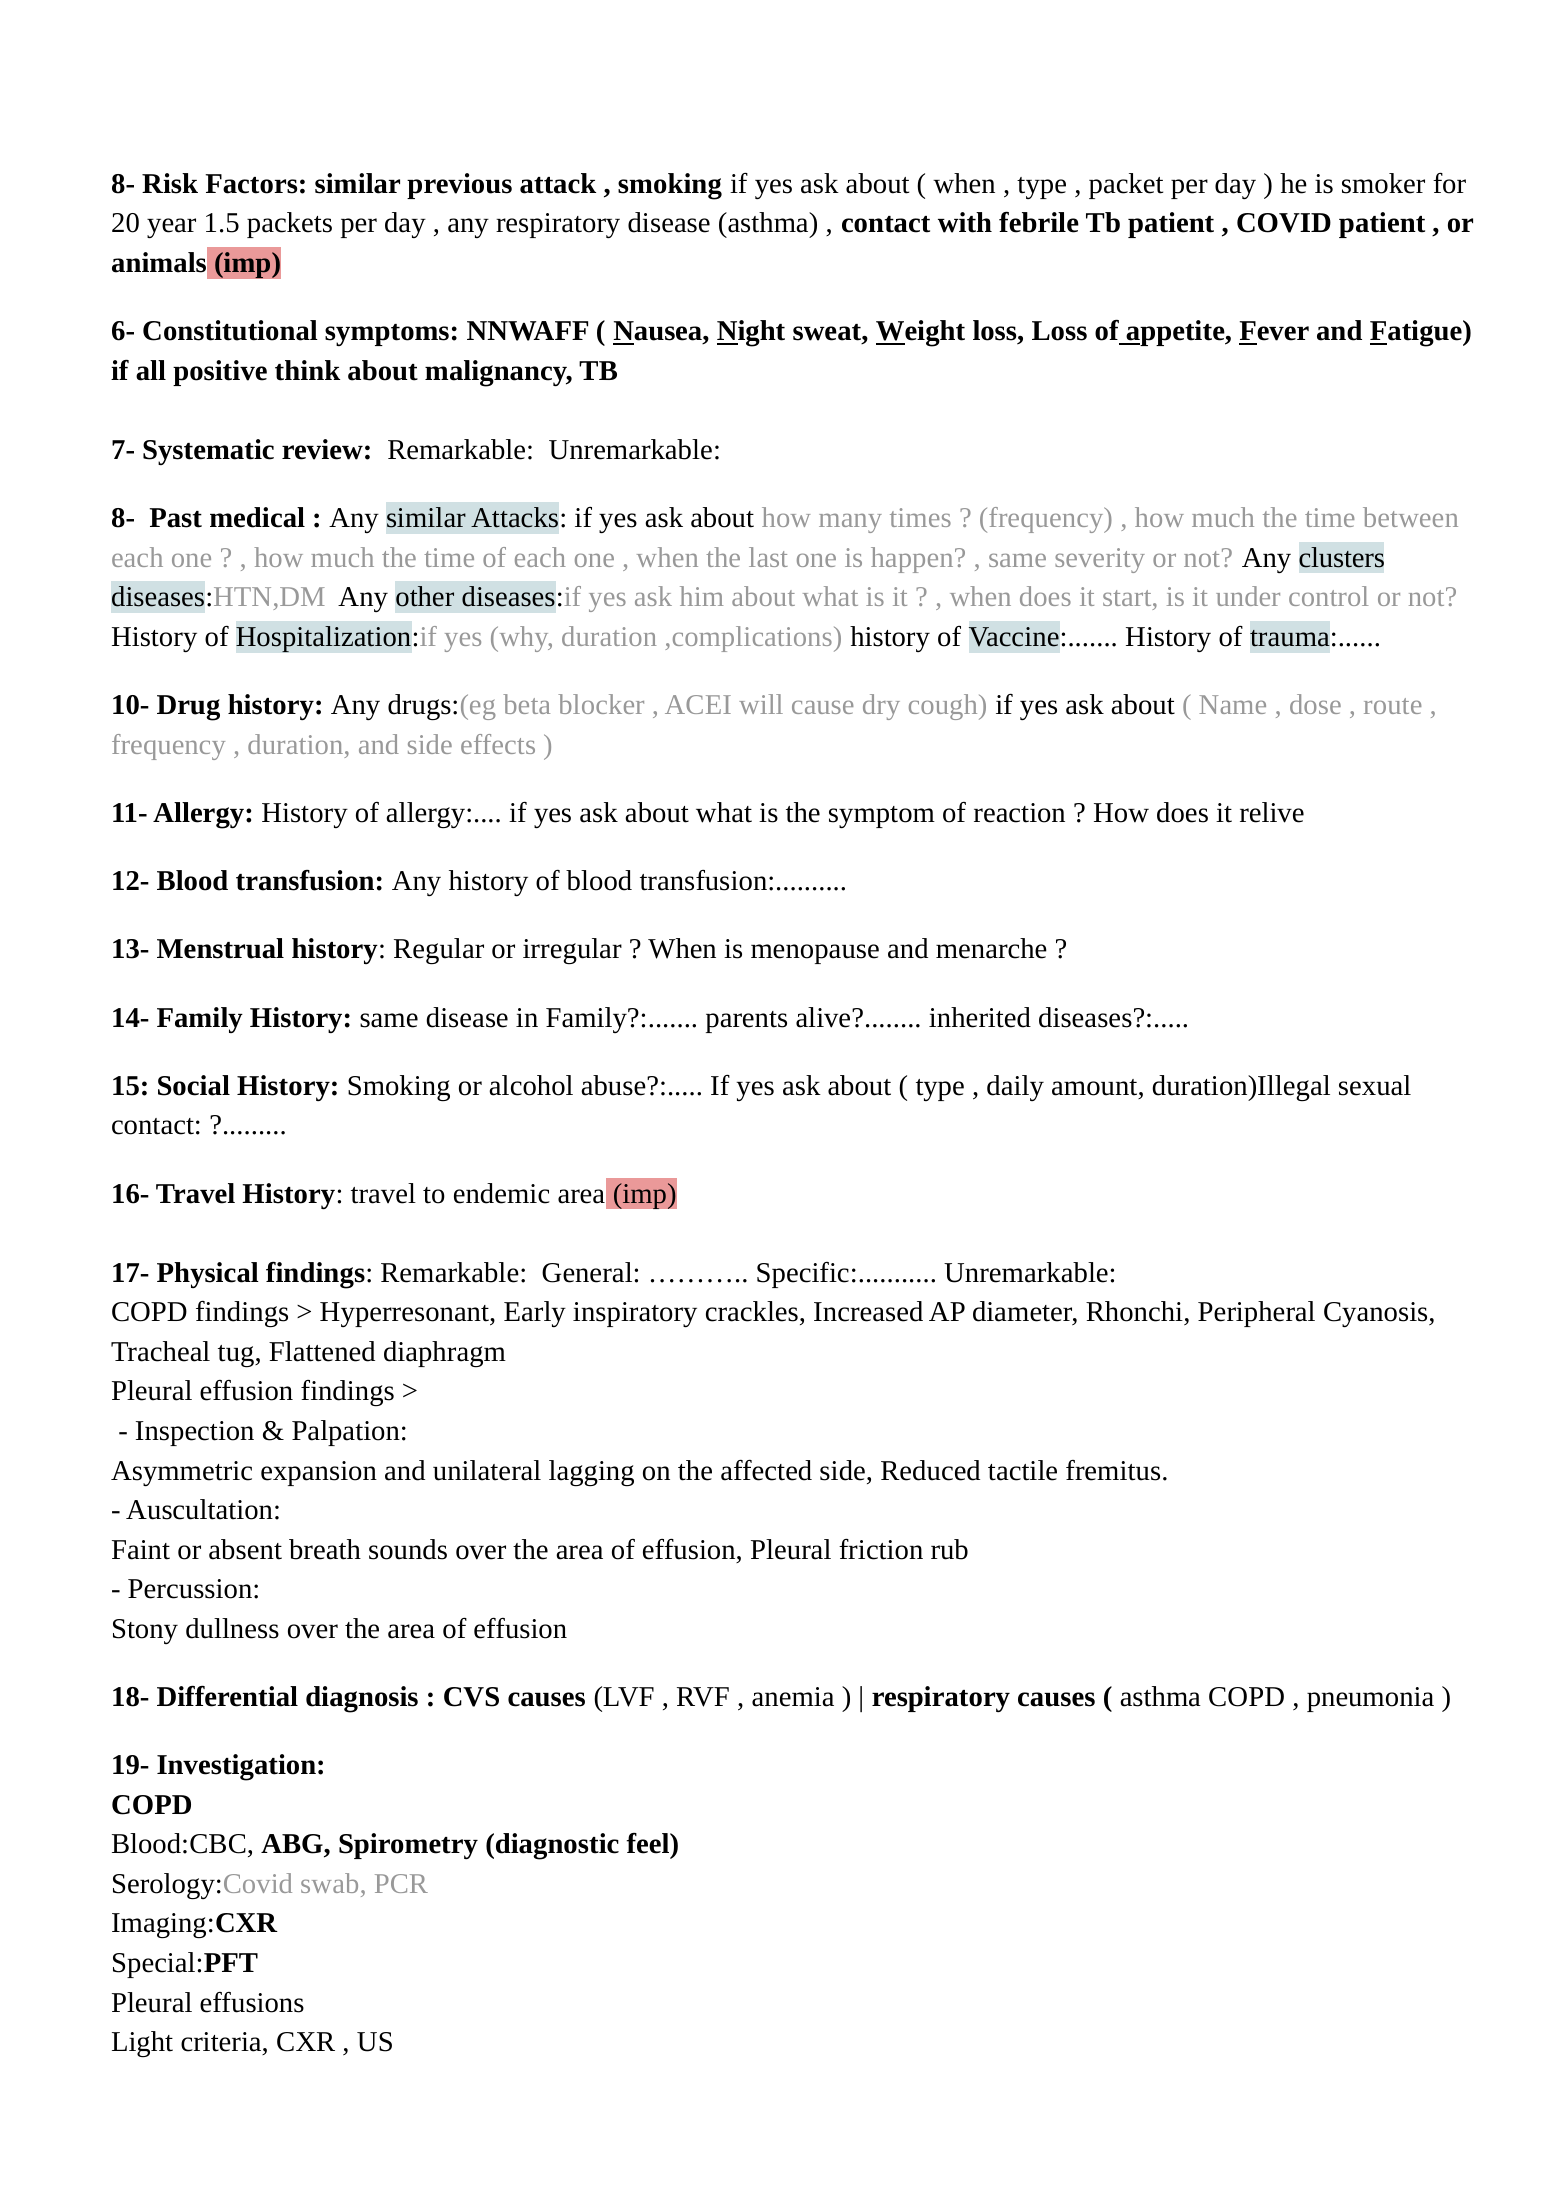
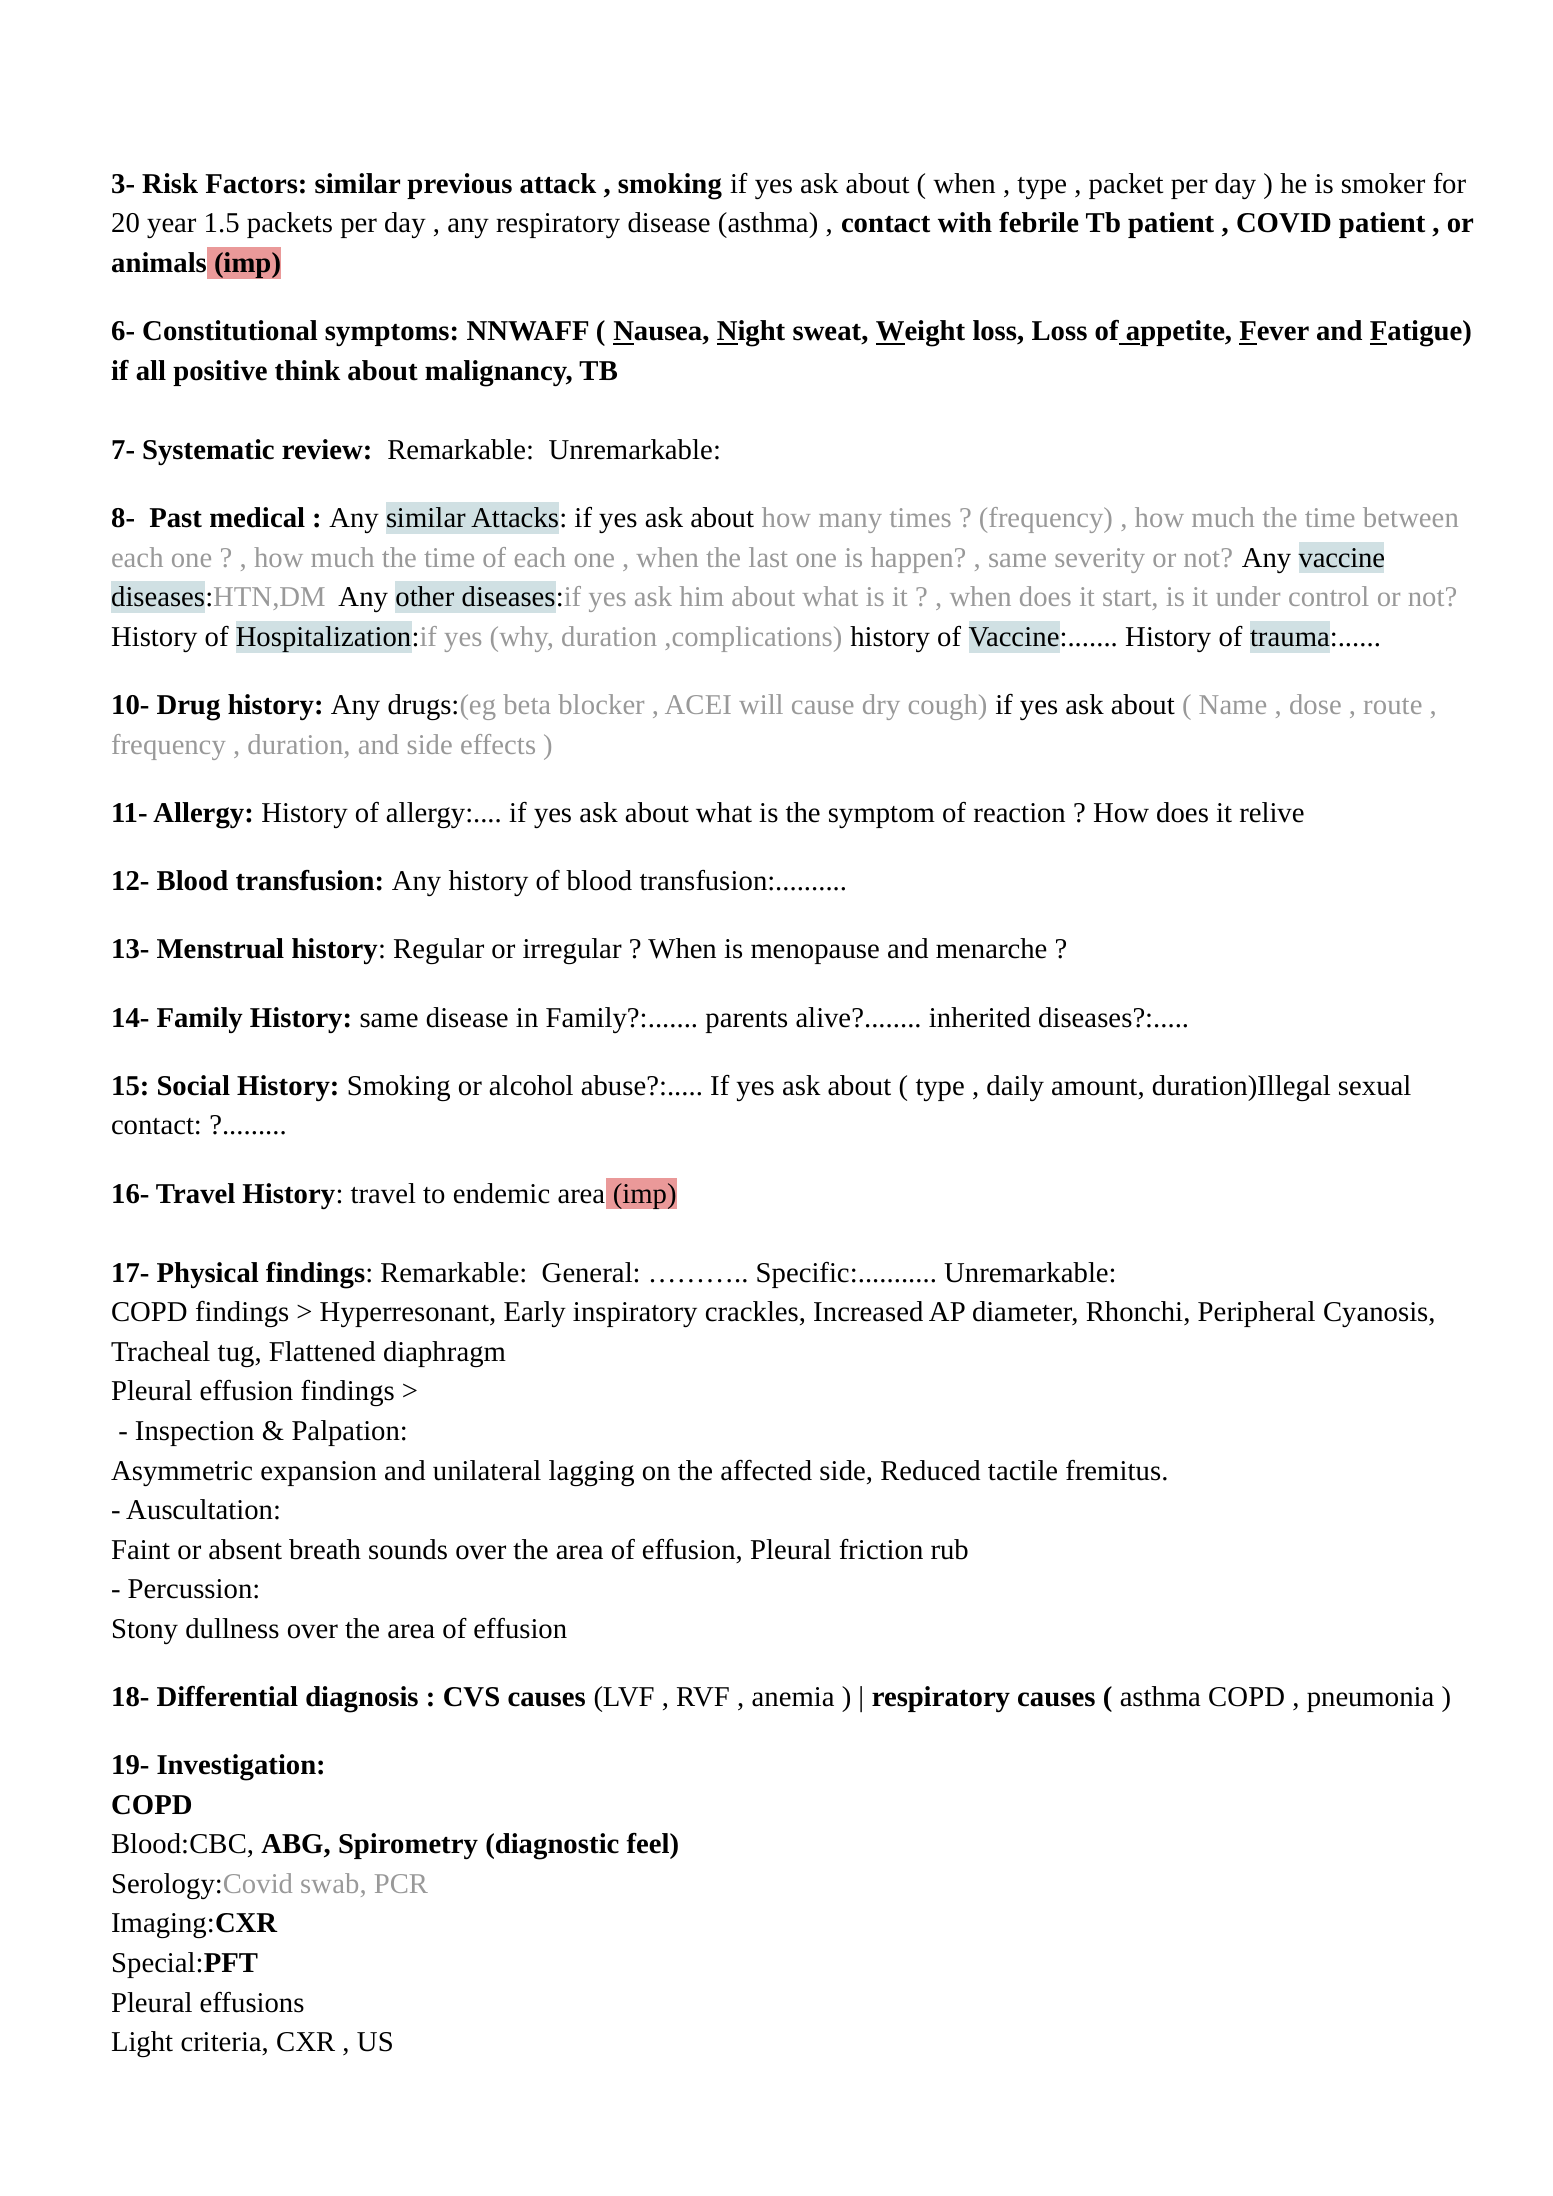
8- at (123, 184): 8- -> 3-
Any clusters: clusters -> vaccine
